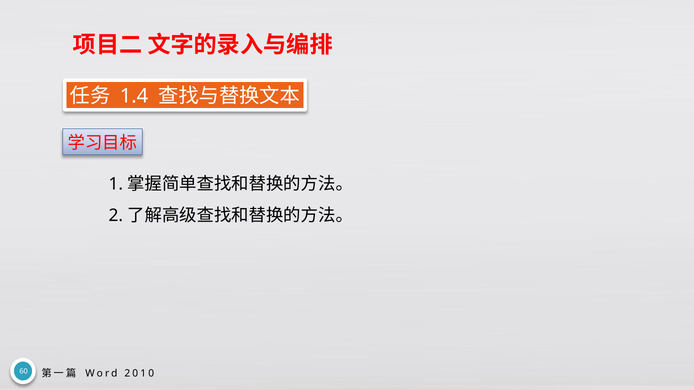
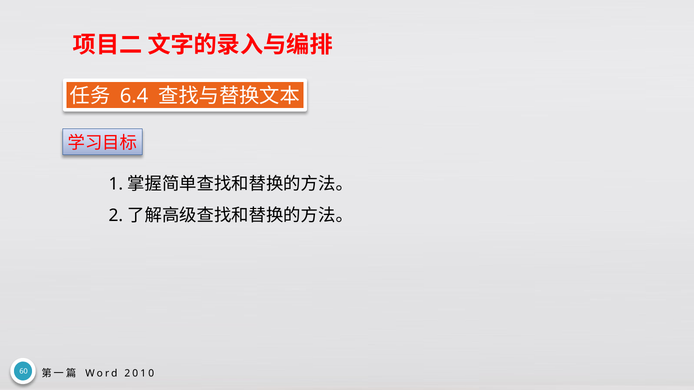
1.4: 1.4 -> 6.4
